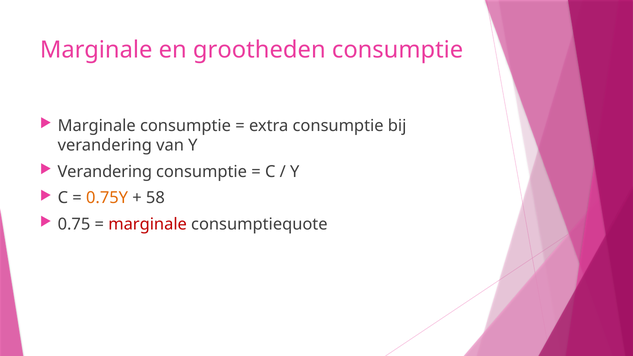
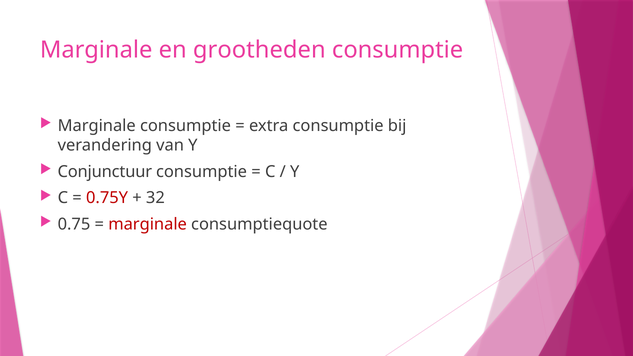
Verandering at (105, 172): Verandering -> Conjunctuur
0.75Y colour: orange -> red
58: 58 -> 32
